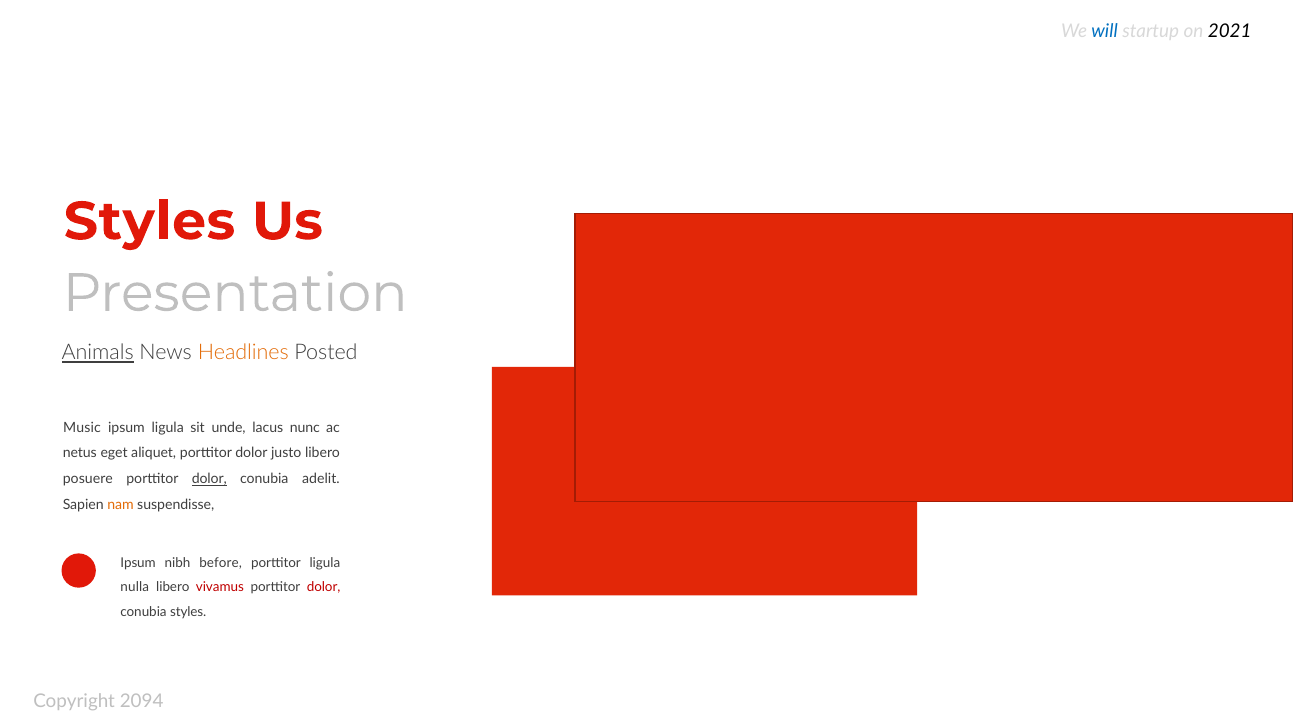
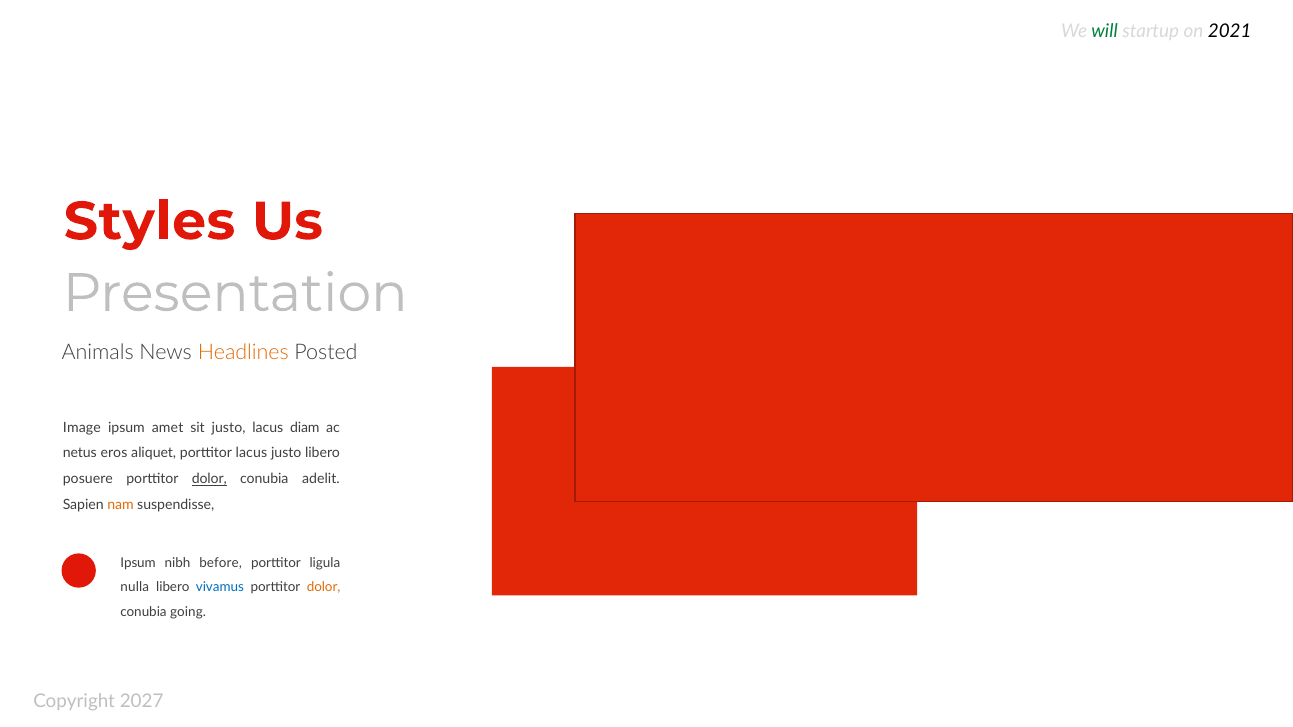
will colour: blue -> green
Animals underline: present -> none
Music: Music -> Image
ipsum ligula: ligula -> amet
sit unde: unde -> justo
nunc: nunc -> diam
eget: eget -> eros
aliquet porttitor dolor: dolor -> lacus
vivamus colour: red -> blue
dolor at (324, 588) colour: red -> orange
conubia styles: styles -> going
2094: 2094 -> 2027
